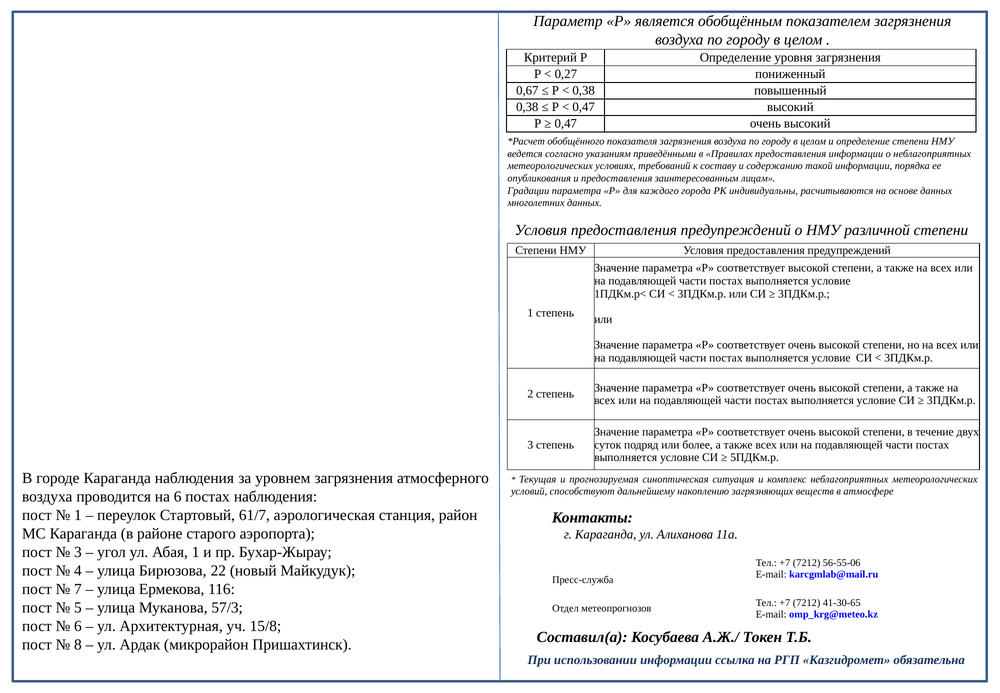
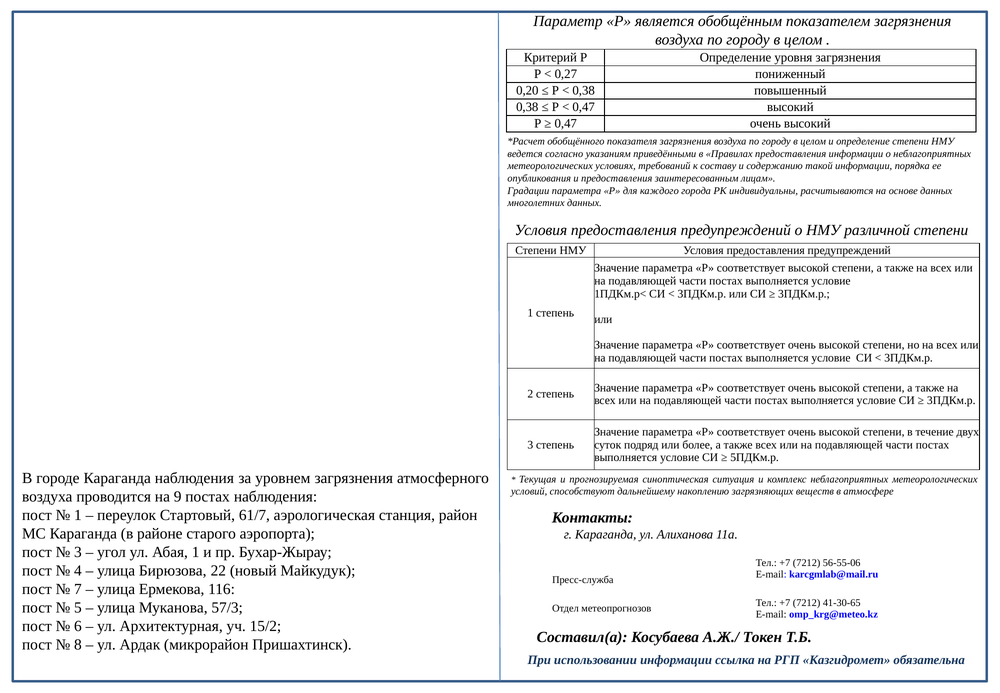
0,67: 0,67 -> 0,20
на 6: 6 -> 9
15/8: 15/8 -> 15/2
